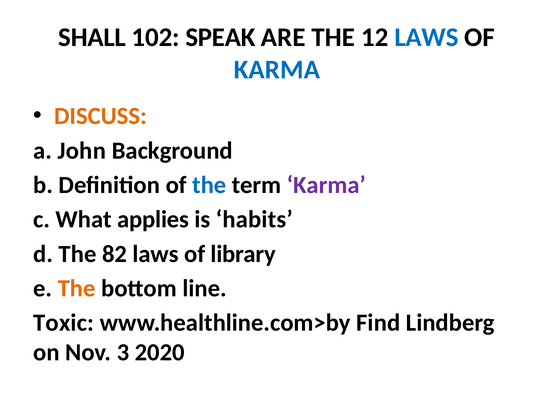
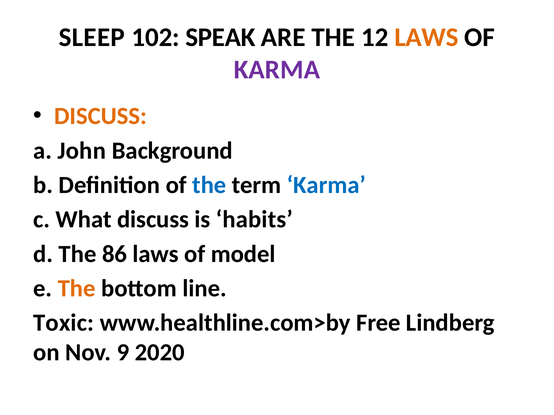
SHALL: SHALL -> SLEEP
LAWS at (426, 37) colour: blue -> orange
KARMA at (277, 70) colour: blue -> purple
Karma at (326, 185) colour: purple -> blue
What applies: applies -> discuss
82: 82 -> 86
library: library -> model
Find: Find -> Free
3: 3 -> 9
